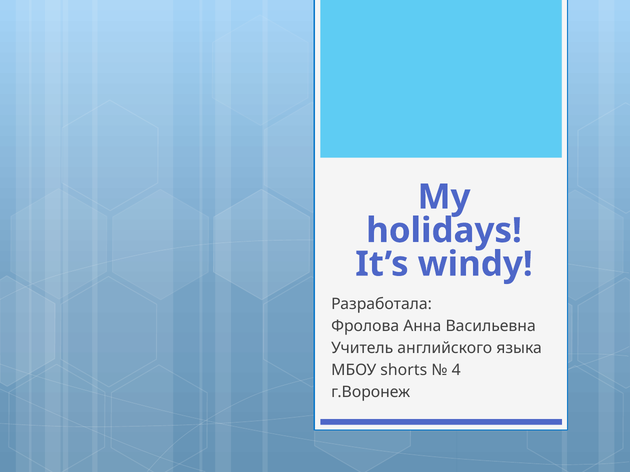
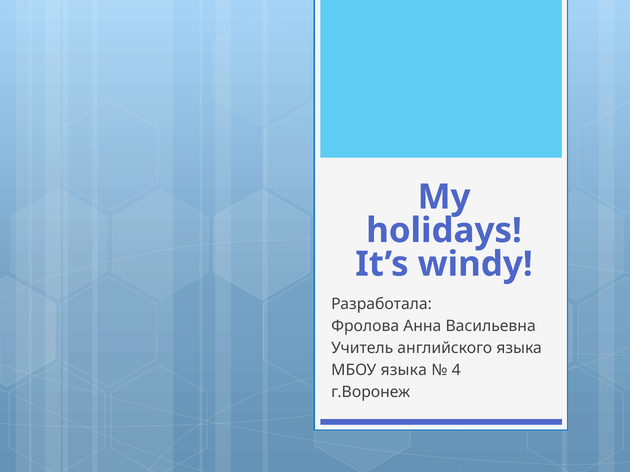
МБОУ shorts: shorts -> языка
